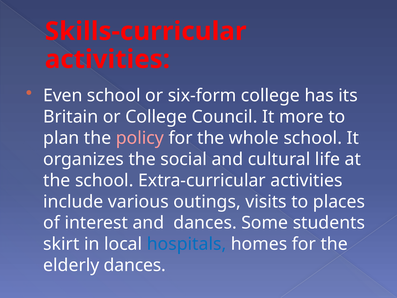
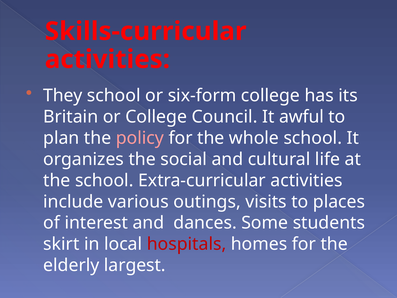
Even: Even -> They
more: more -> awful
hospitals colour: blue -> red
elderly dances: dances -> largest
